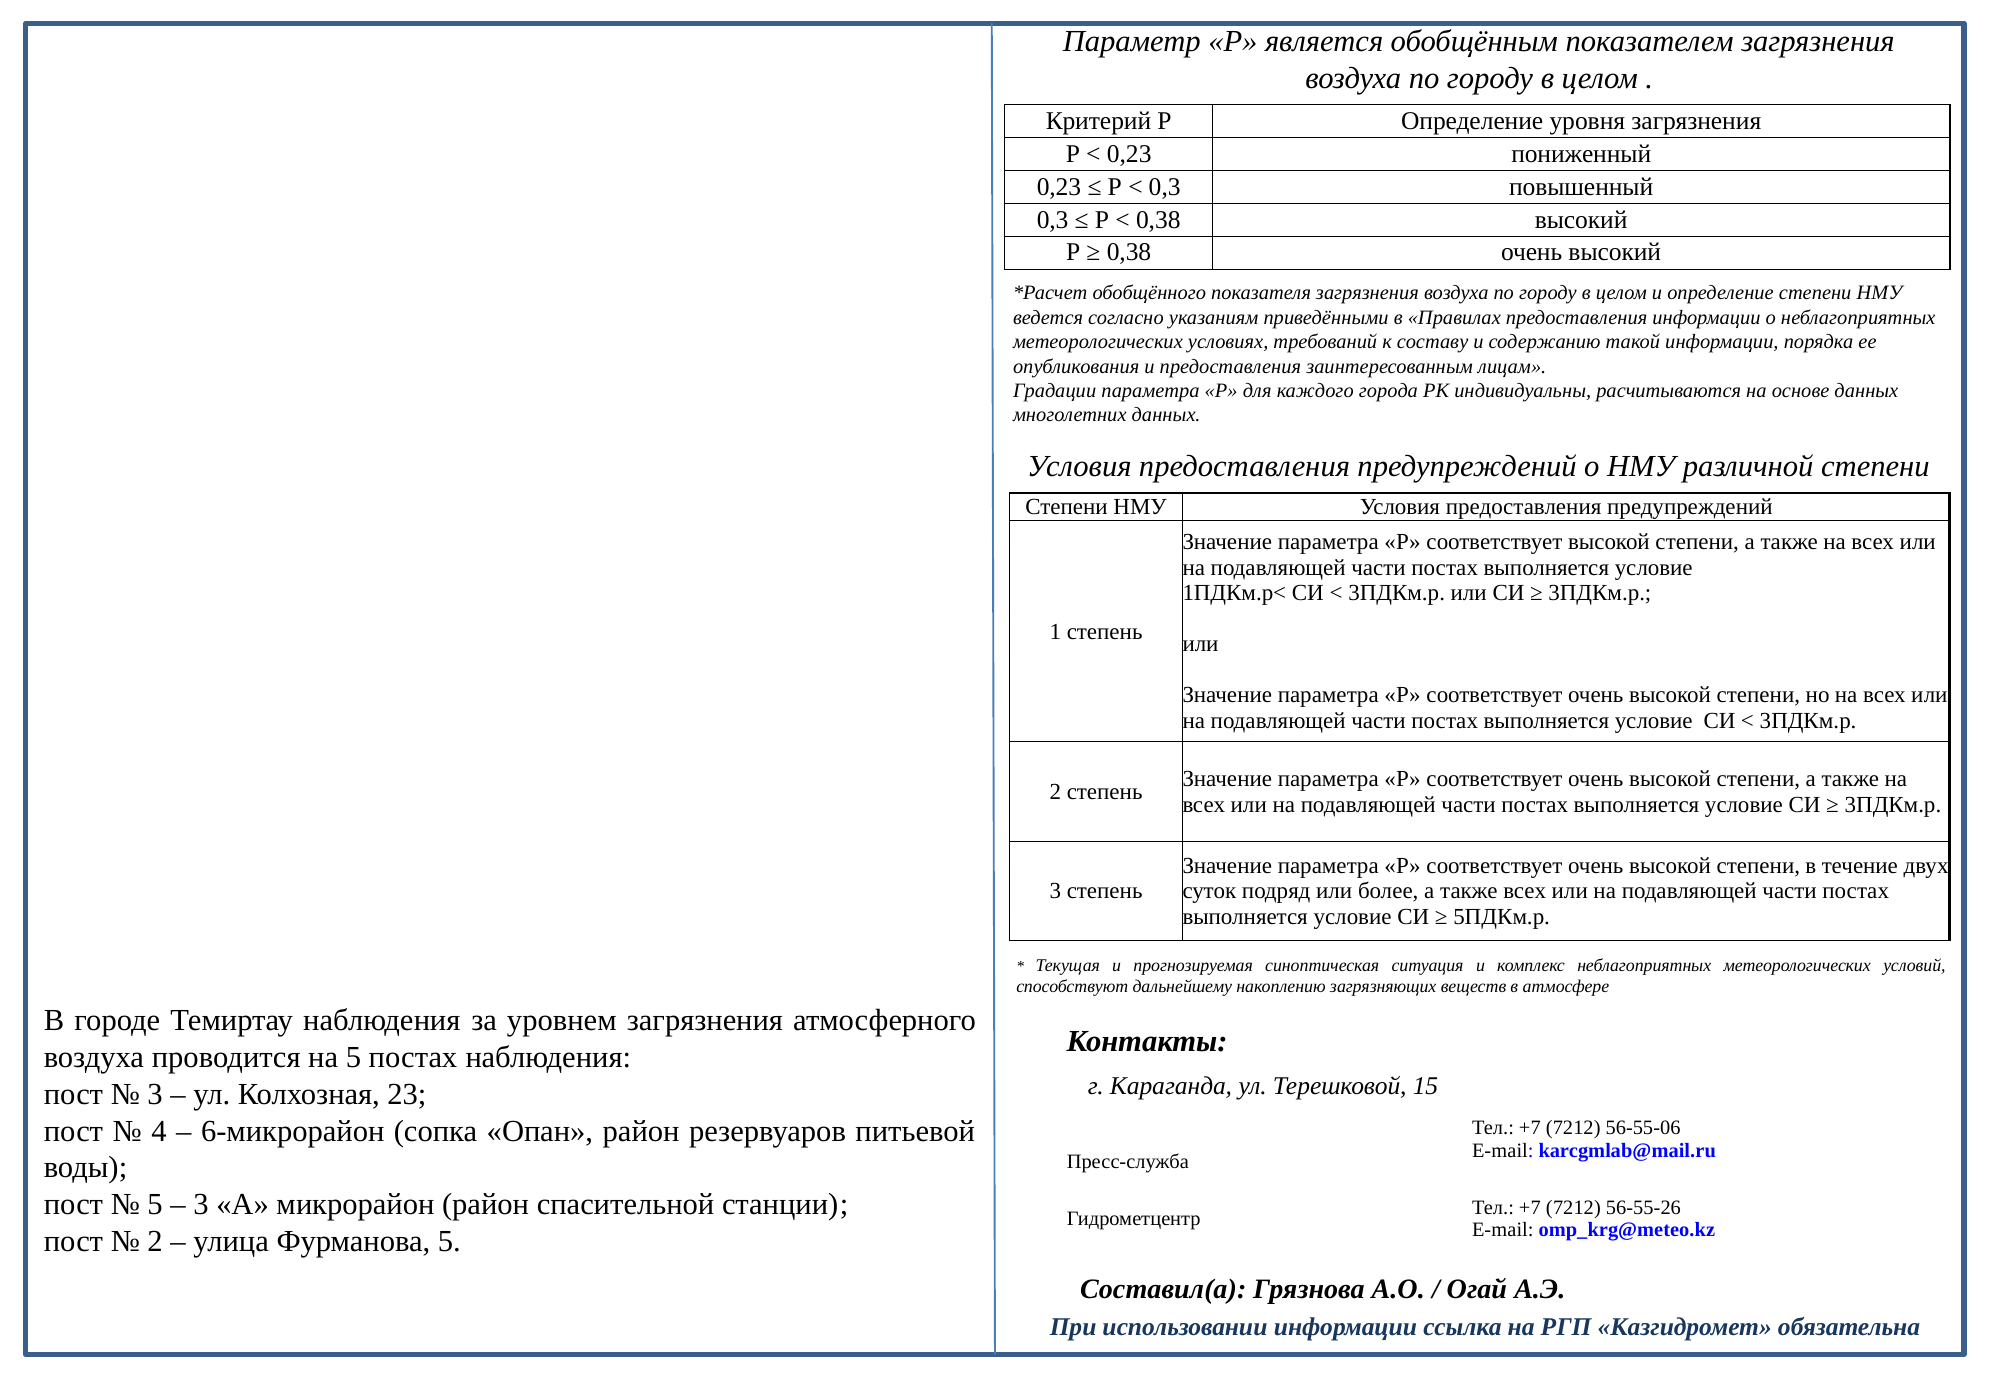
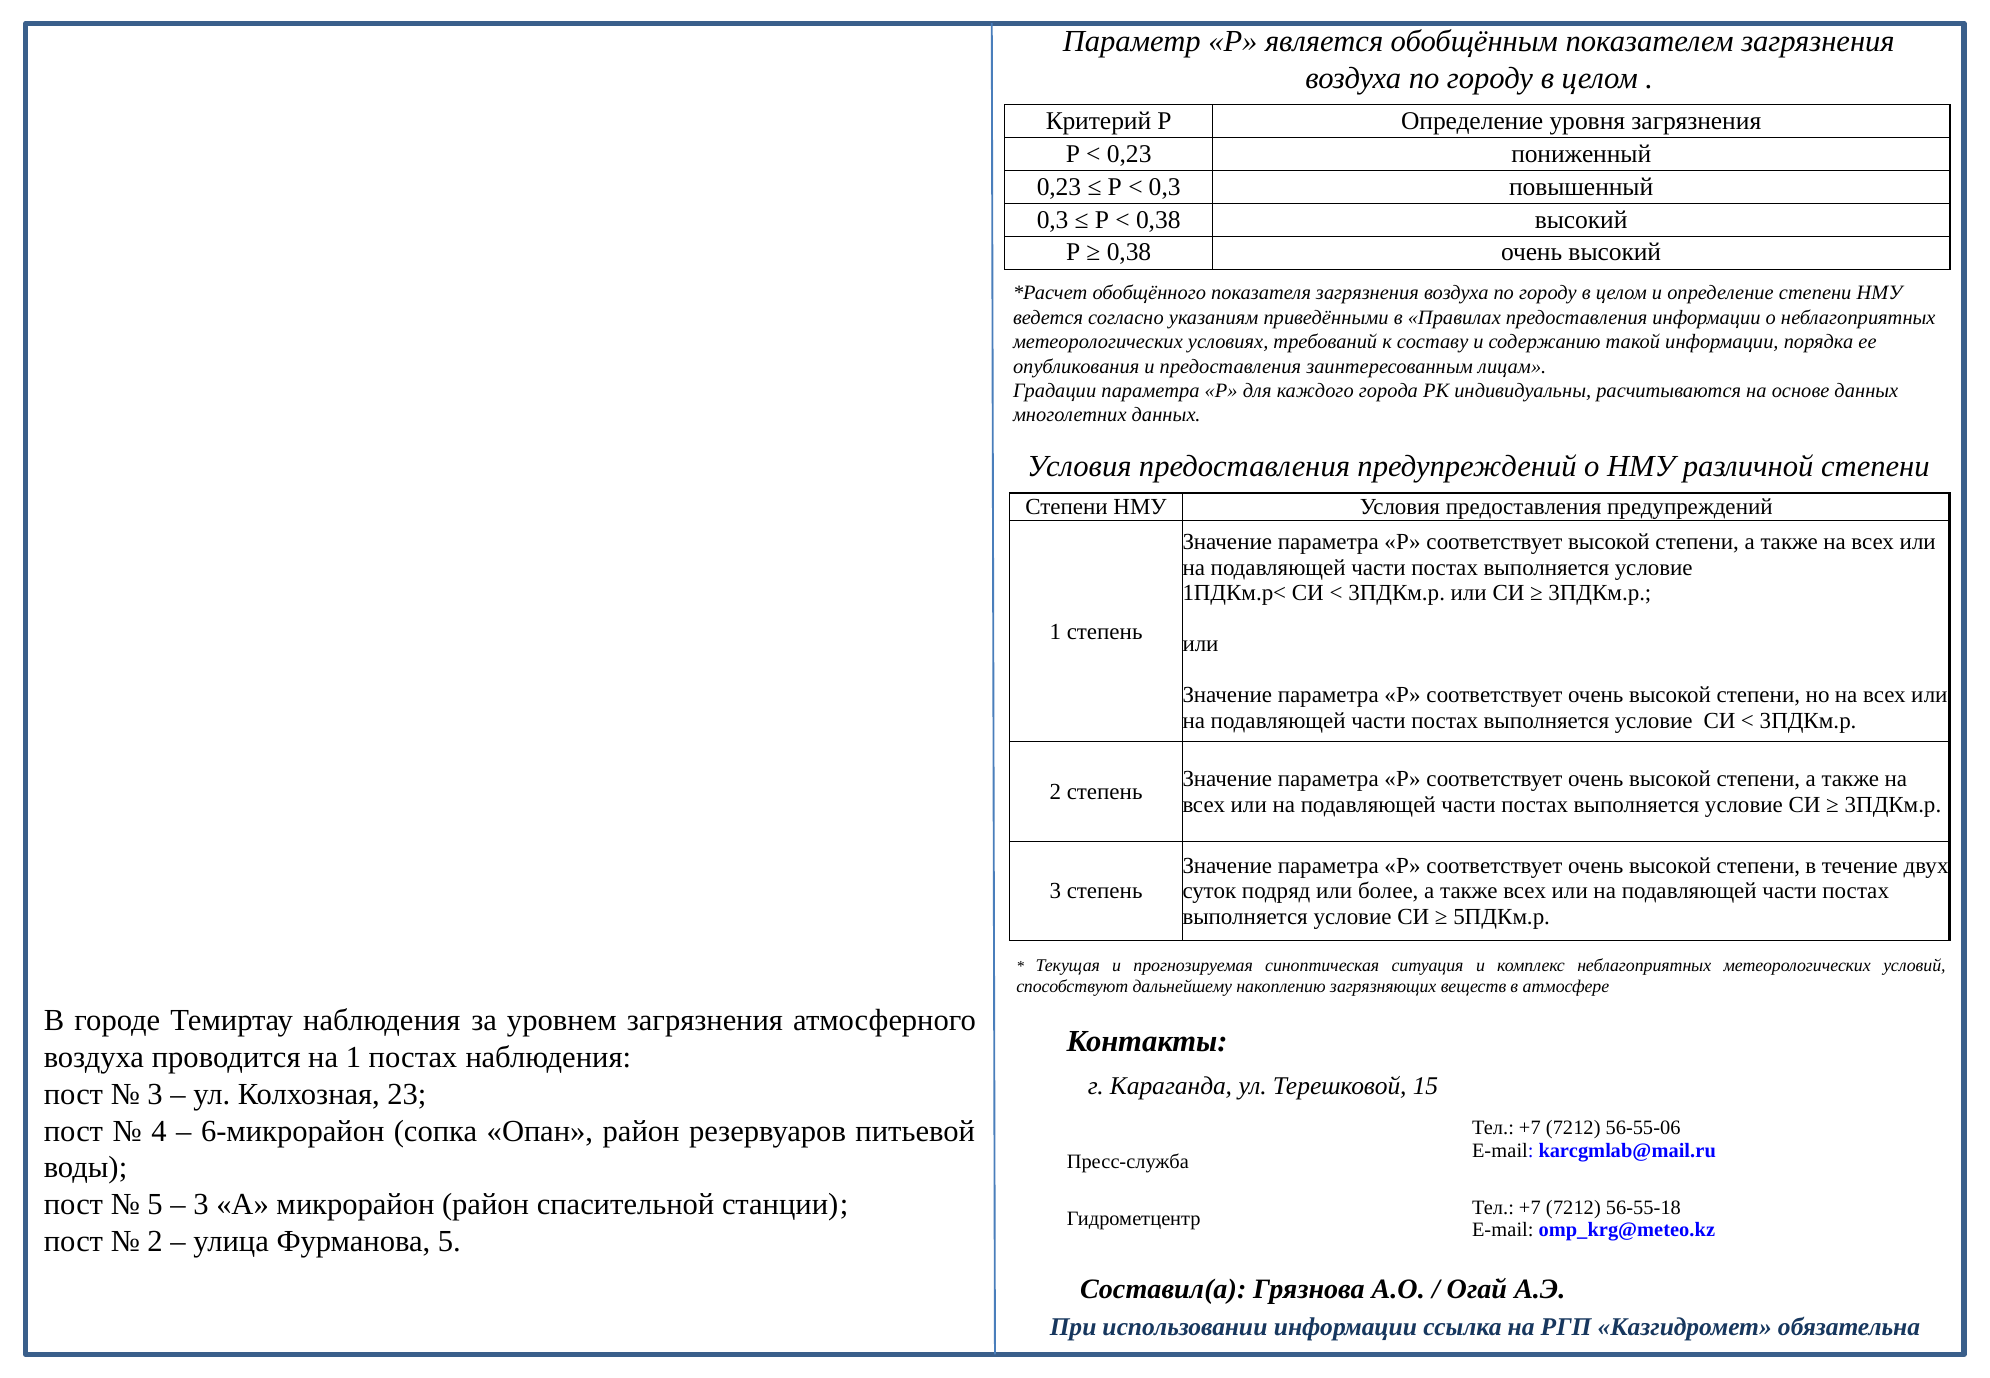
на 5: 5 -> 1
56-55-26: 56-55-26 -> 56-55-18
